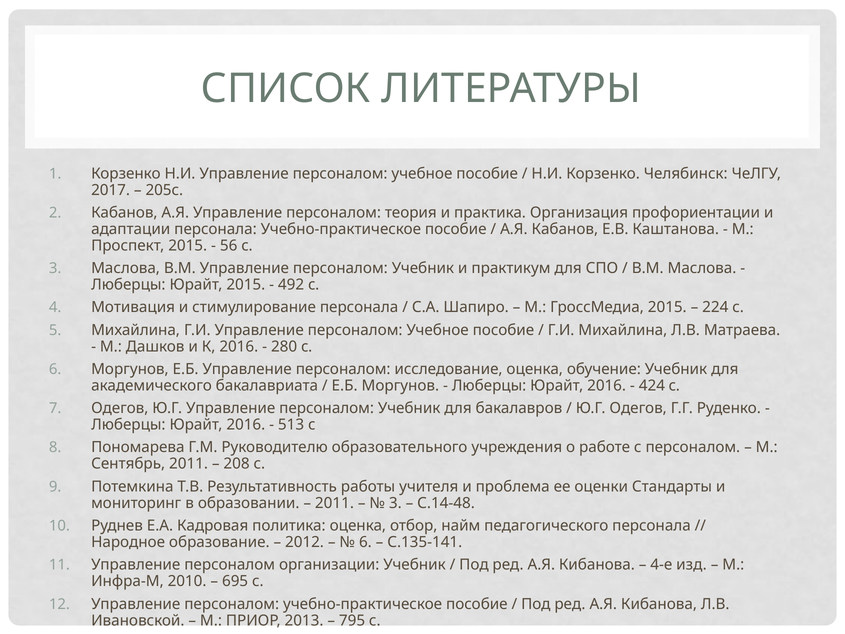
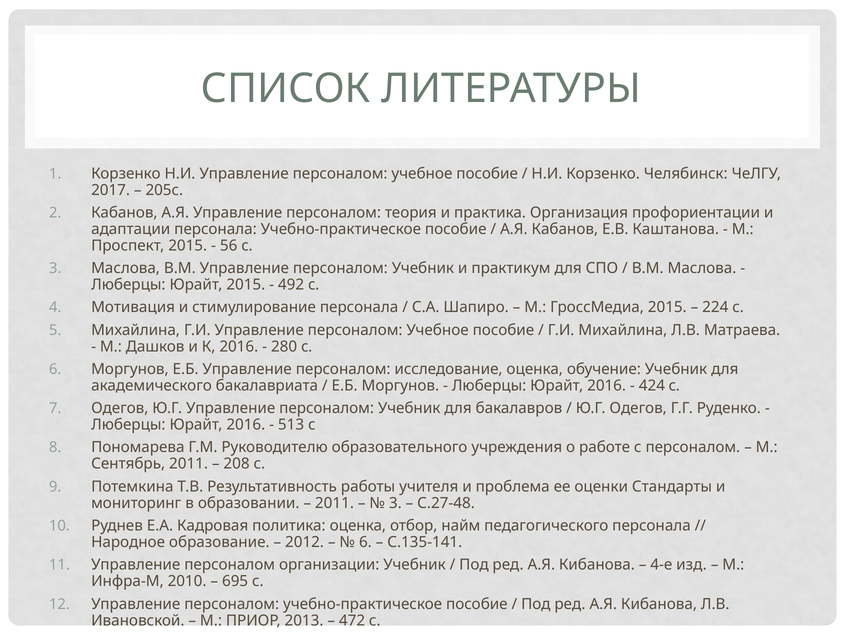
С.14-48: С.14-48 -> С.27-48
795: 795 -> 472
